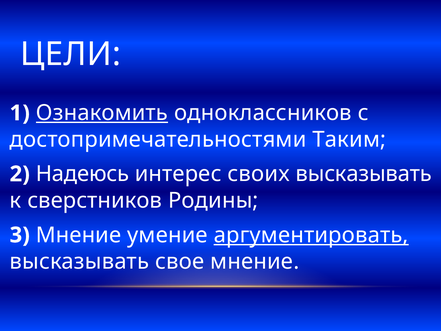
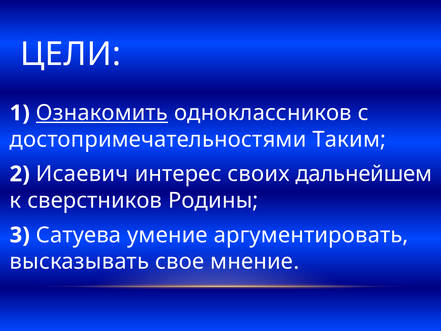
Надеюсь: Надеюсь -> Исаевич
своих высказывать: высказывать -> дальнейшем
3 Мнение: Мнение -> Сатуева
аргументировать underline: present -> none
